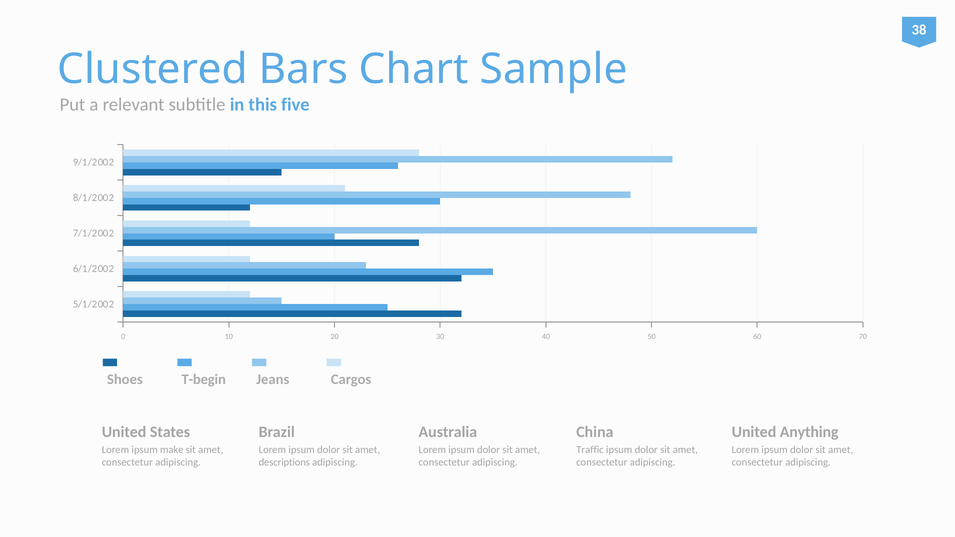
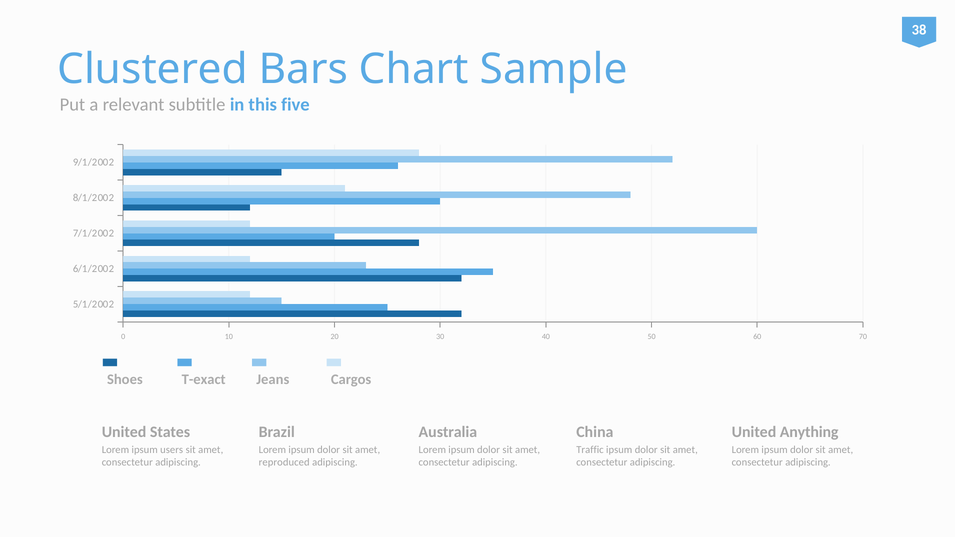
T-begin: T-begin -> T-exact
make: make -> users
descriptions: descriptions -> reproduced
